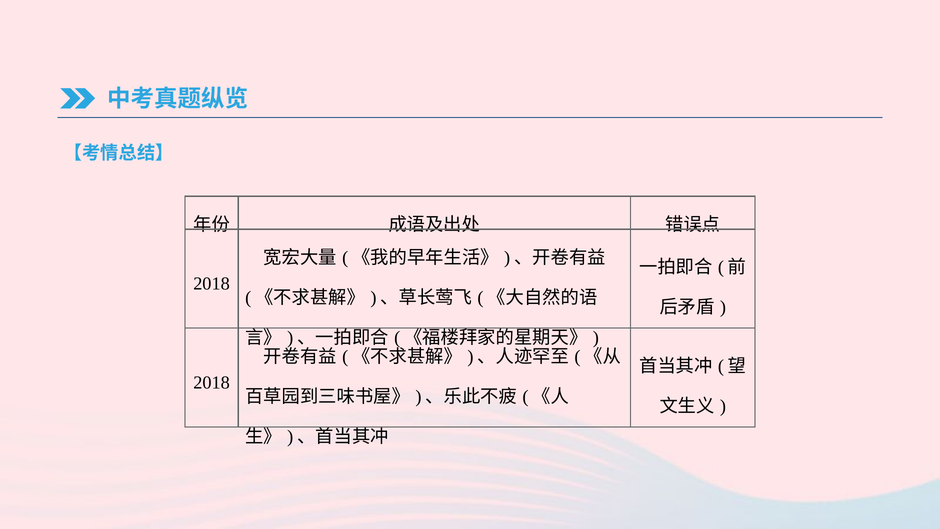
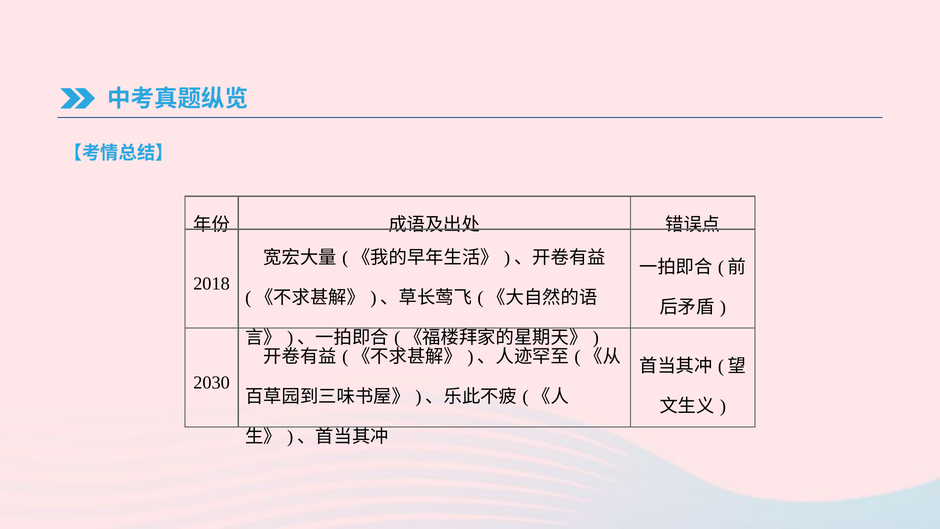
2018 at (212, 382): 2018 -> 2030
